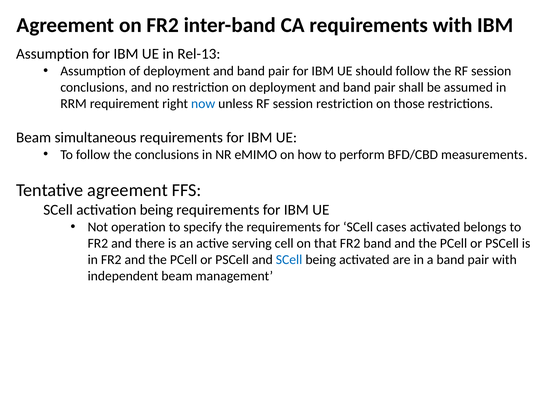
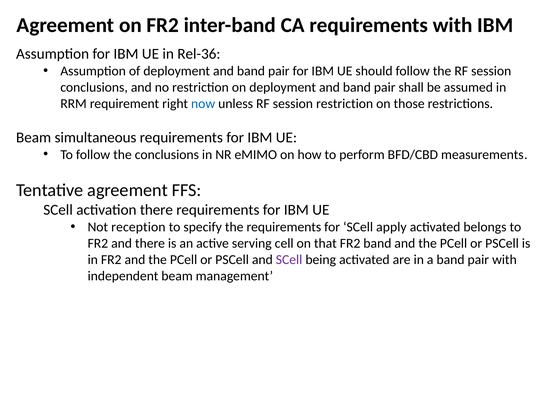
Rel-13: Rel-13 -> Rel-36
activation being: being -> there
operation: operation -> reception
cases: cases -> apply
SCell at (289, 260) colour: blue -> purple
